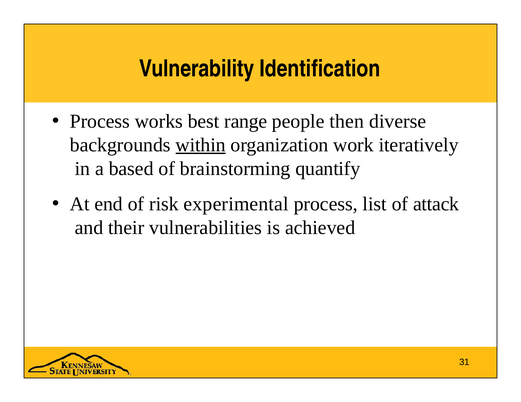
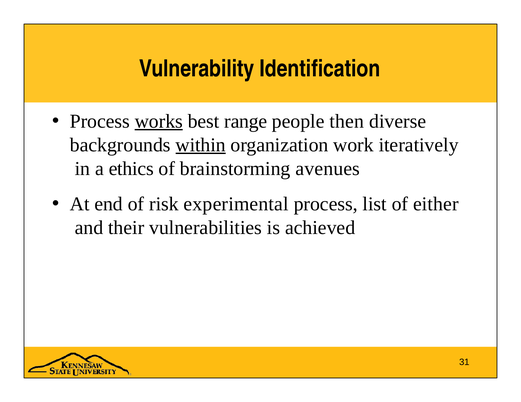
works underline: none -> present
based: based -> ethics
quantify: quantify -> avenues
attack: attack -> either
